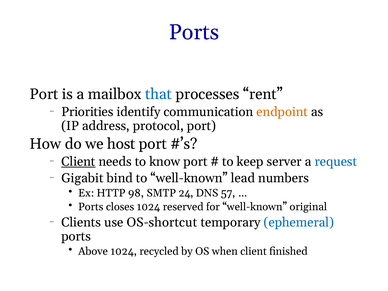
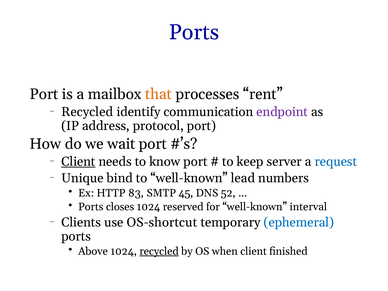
that colour: blue -> orange
Priorities at (87, 112): Priorities -> Recycled
endpoint colour: orange -> purple
host: host -> wait
Gigabit: Gigabit -> Unique
98: 98 -> 83
24: 24 -> 45
57: 57 -> 52
original: original -> interval
recycled at (159, 251) underline: none -> present
